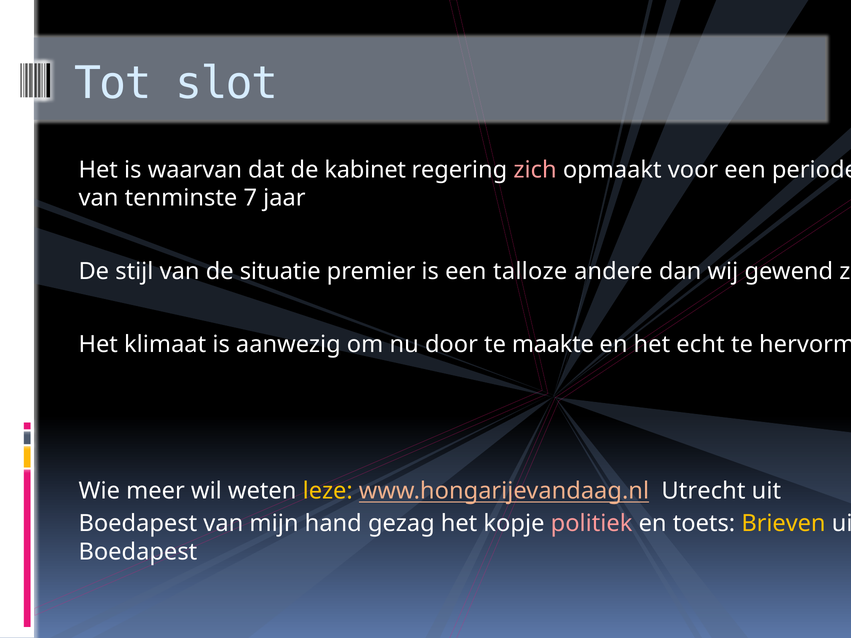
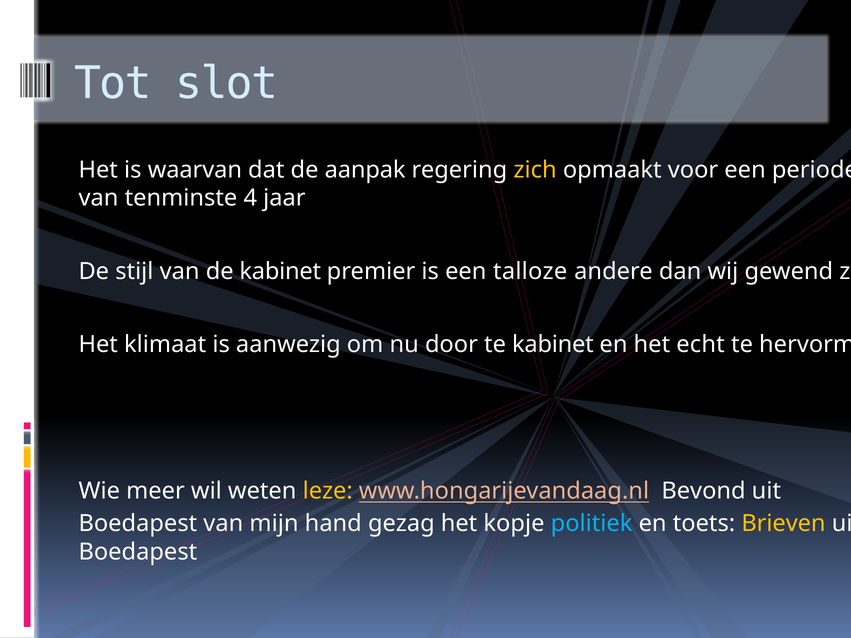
kabinet: kabinet -> aanpak
zich colour: pink -> yellow
7: 7 -> 4
de situatie: situatie -> kabinet
te maakte: maakte -> kabinet
Utrecht: Utrecht -> Bevond
politiek at (592, 524) colour: pink -> light blue
